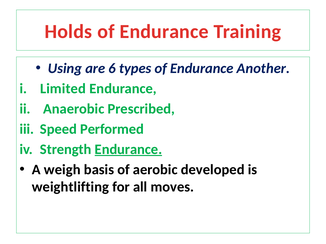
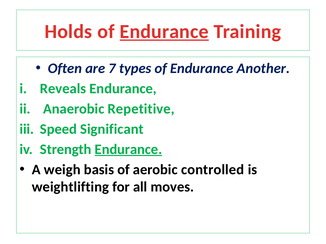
Endurance at (164, 32) underline: none -> present
Using: Using -> Often
6: 6 -> 7
Limited: Limited -> Reveals
Prescribed: Prescribed -> Repetitive
Performed: Performed -> Significant
developed: developed -> controlled
